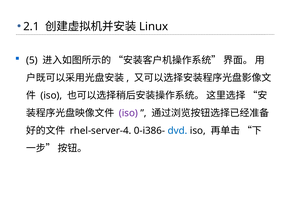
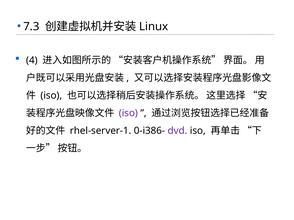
2.1: 2.1 -> 7.3
5: 5 -> 4
rhel-server-4: rhel-server-4 -> rhel-server-1
dvd colour: blue -> purple
